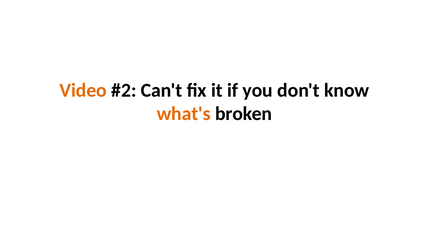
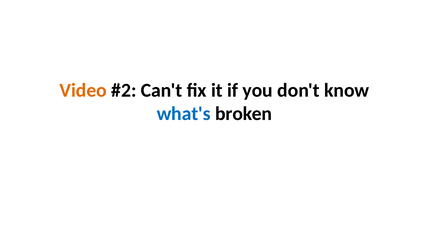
what's colour: orange -> blue
